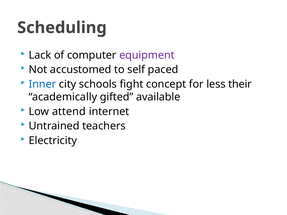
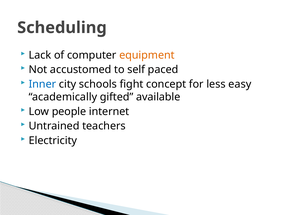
equipment colour: purple -> orange
their: their -> easy
attend: attend -> people
